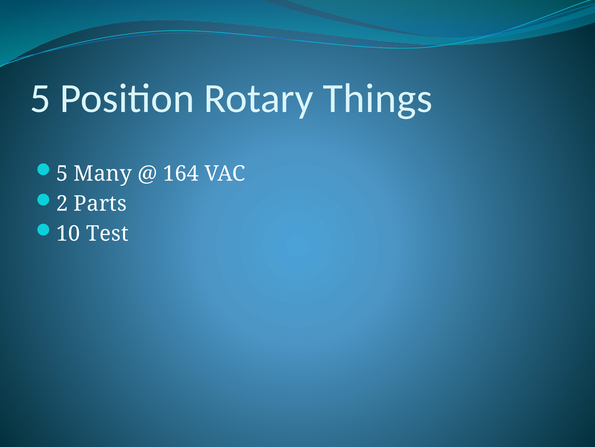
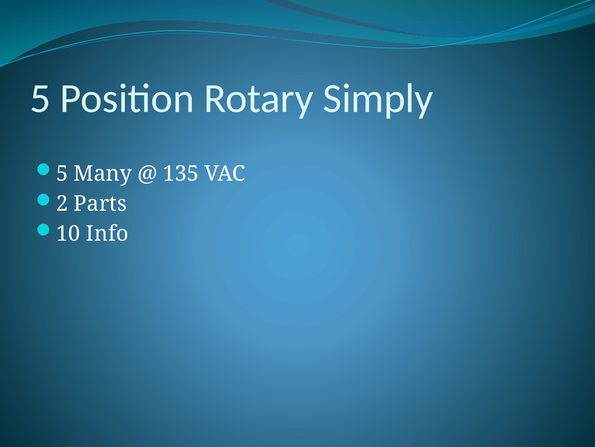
Things: Things -> Simply
164: 164 -> 135
Test: Test -> Info
